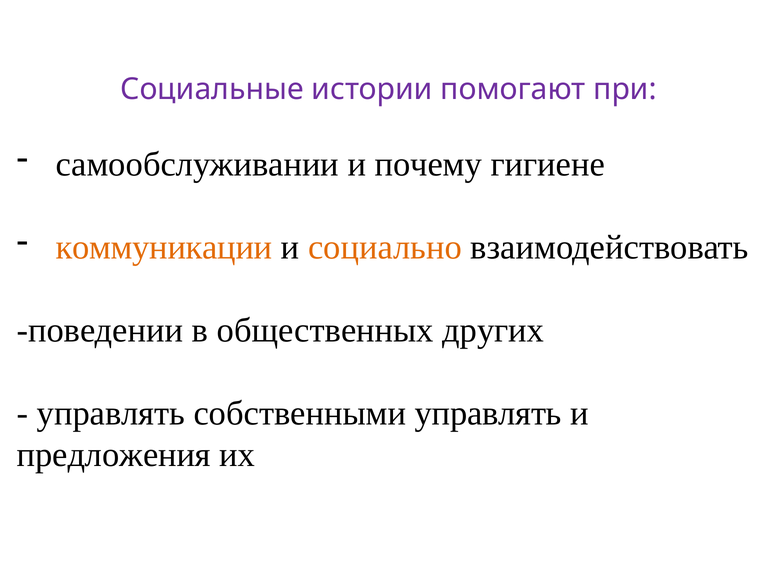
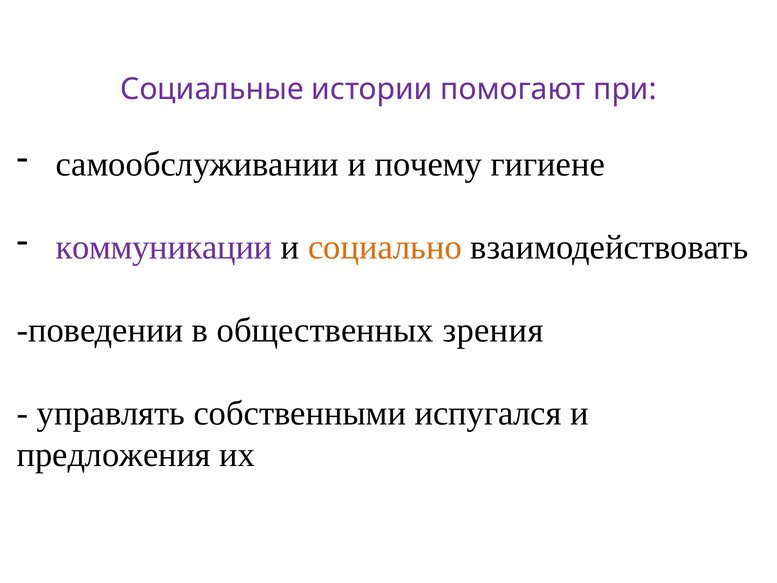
коммуникации colour: orange -> purple
других: других -> зрения
собственными управлять: управлять -> испугался
